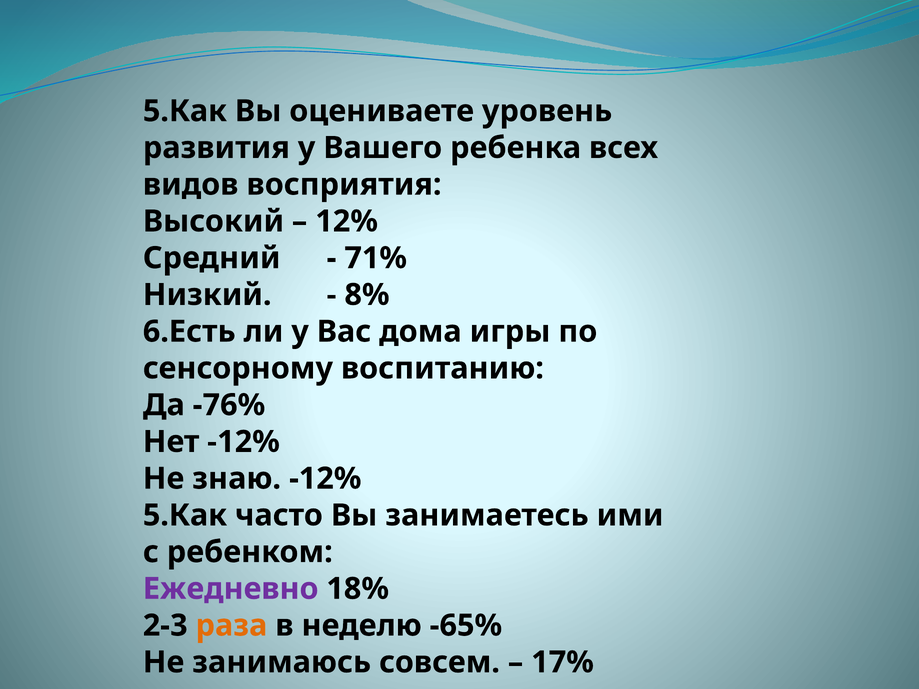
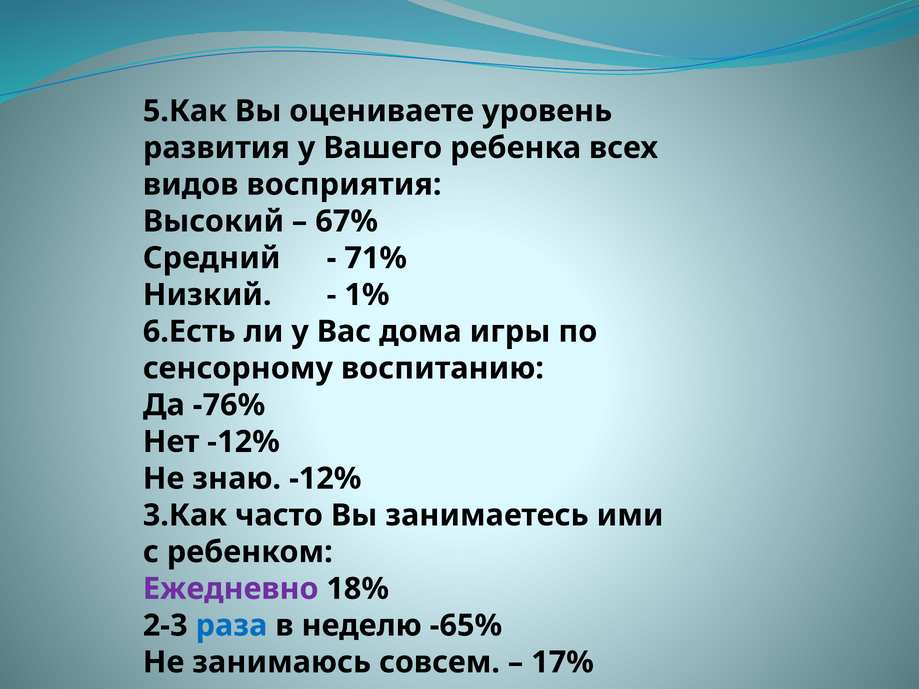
12%: 12% -> 67%
8%: 8% -> 1%
5.Как at (185, 515): 5.Как -> 3.Как
раза colour: orange -> blue
